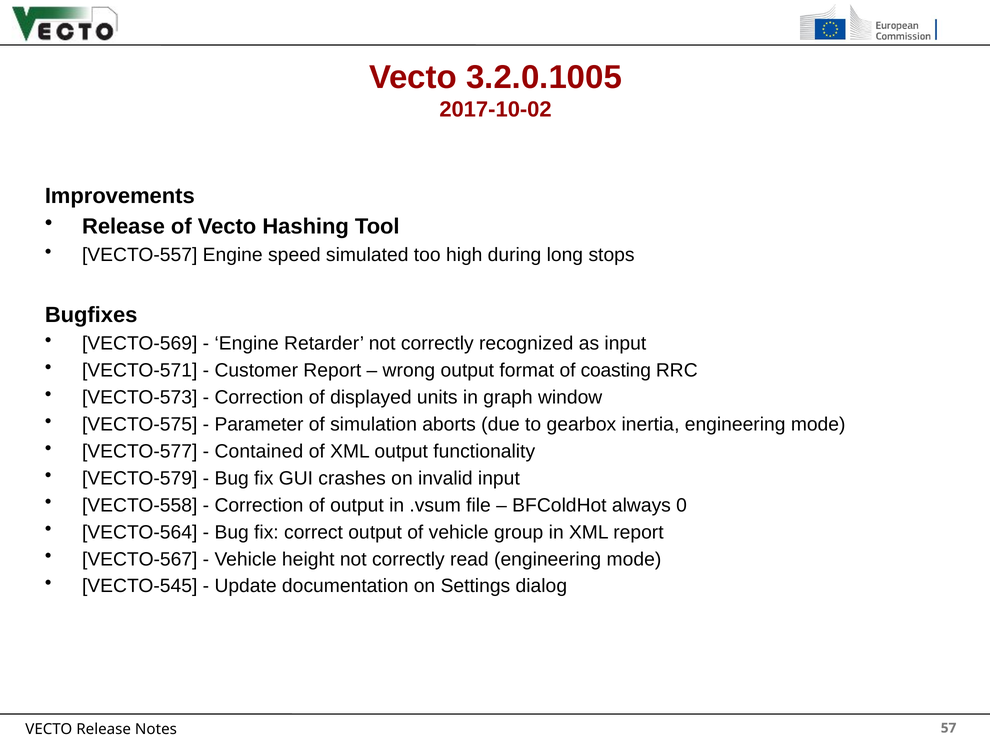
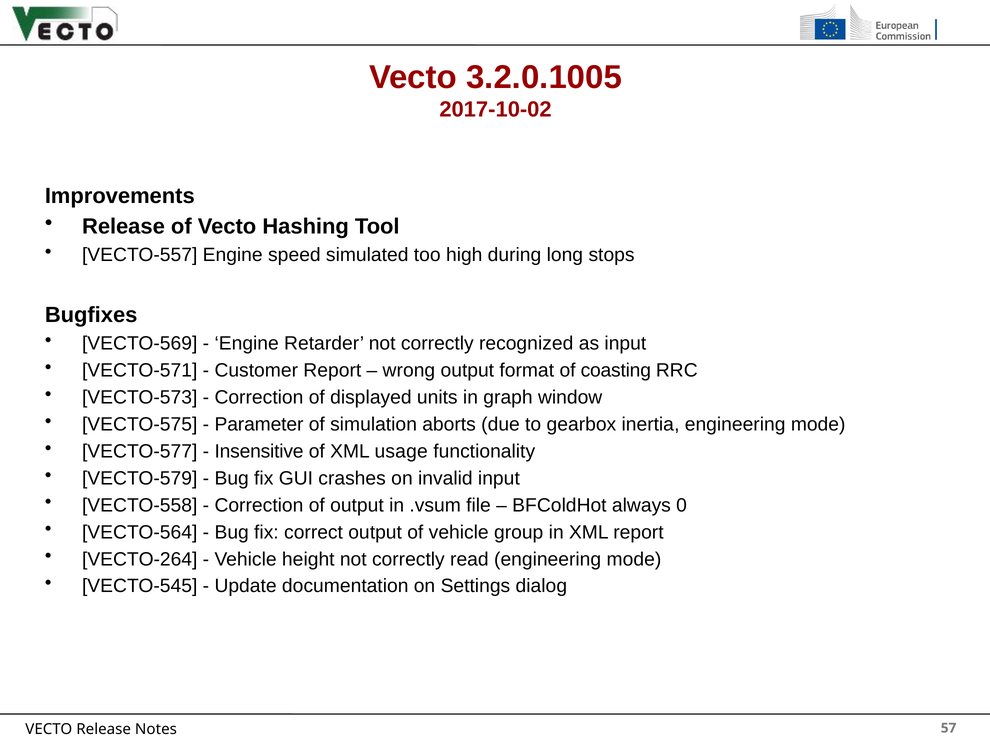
Contained: Contained -> Insensitive
XML output: output -> usage
VECTO-567: VECTO-567 -> VECTO-264
